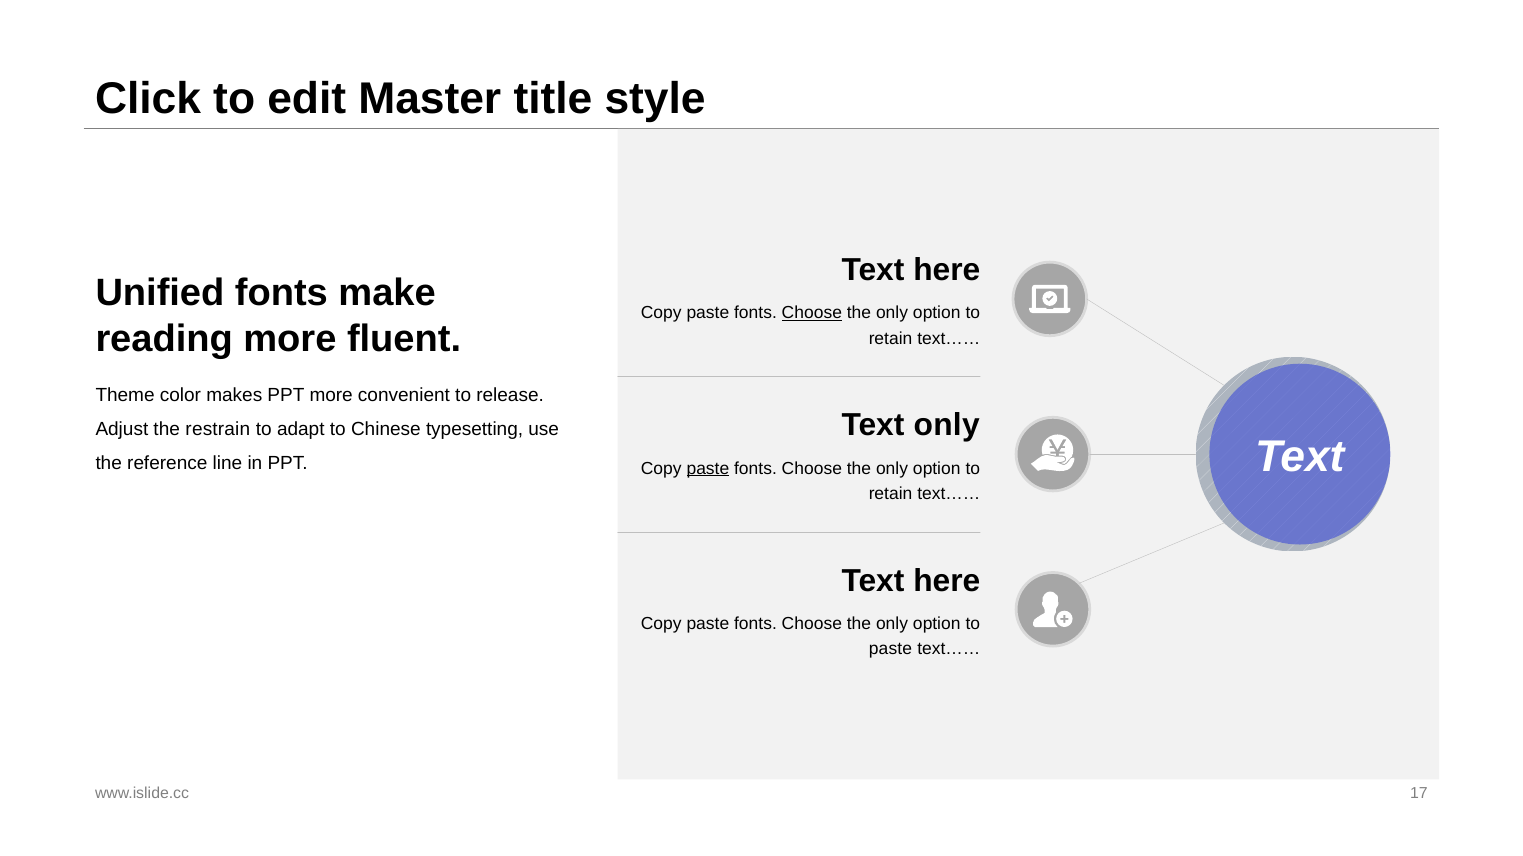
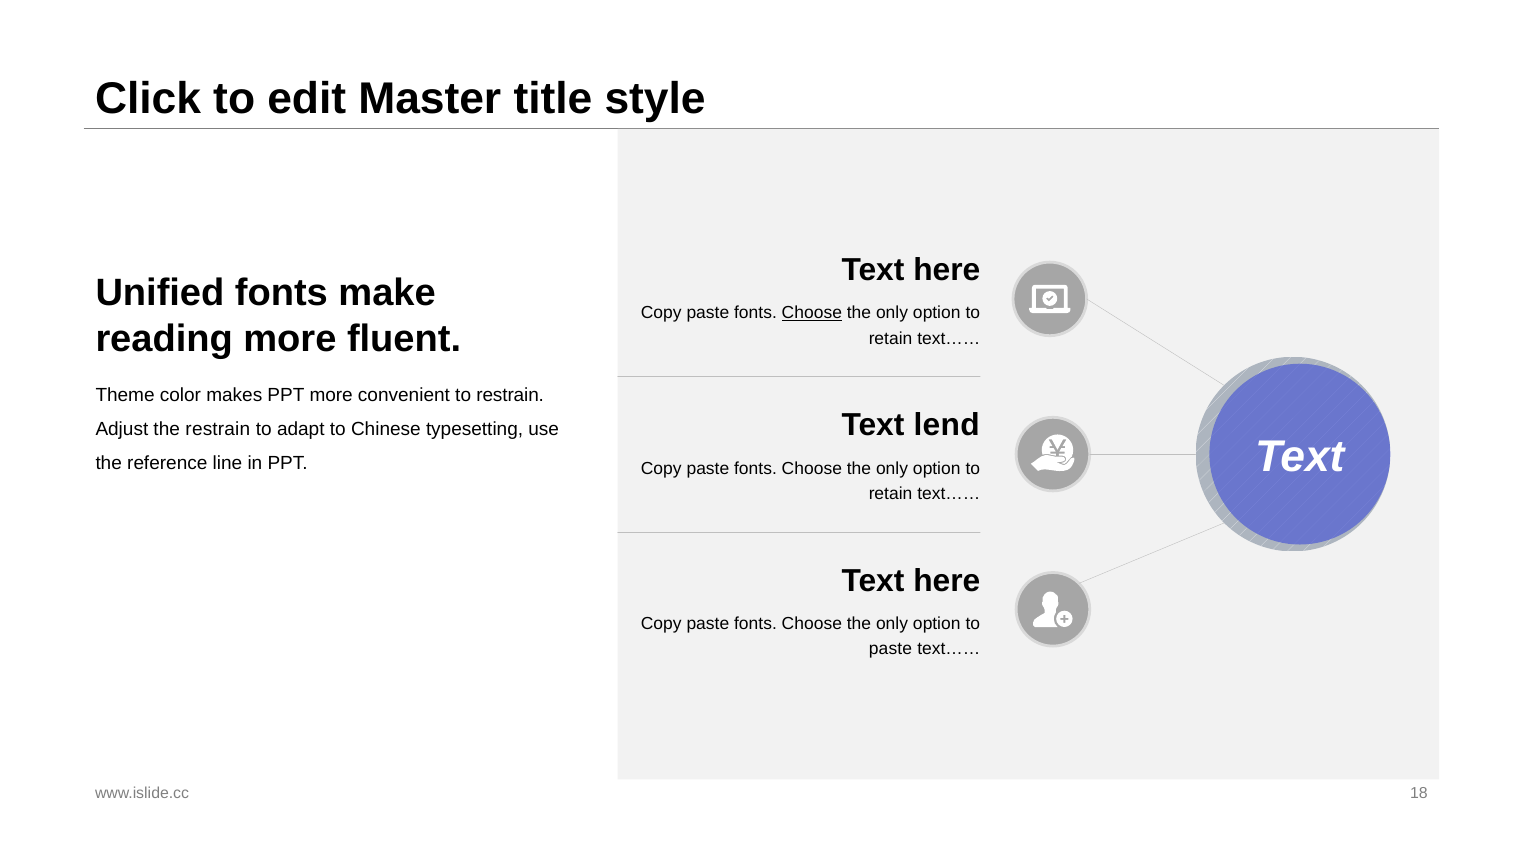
to release: release -> restrain
Text only: only -> lend
paste at (708, 469) underline: present -> none
17: 17 -> 18
